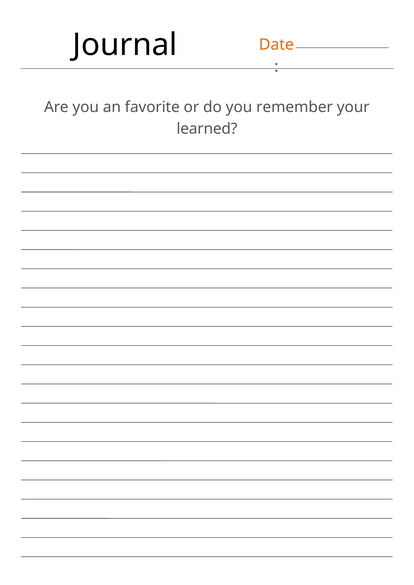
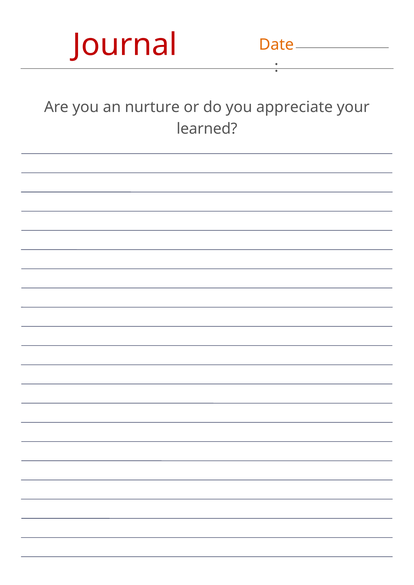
Journal colour: black -> red
favorite: favorite -> nurture
remember: remember -> appreciate
